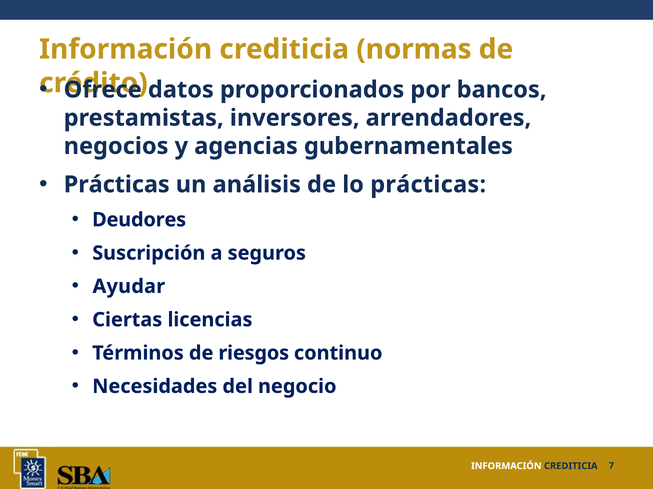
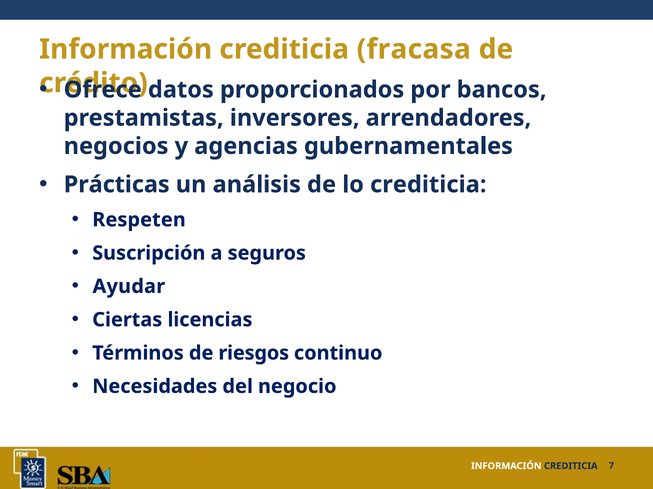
normas: normas -> fracasa
lo prácticas: prácticas -> crediticia
Deudores: Deudores -> Respeten
